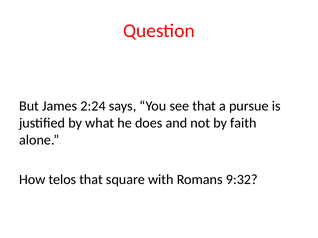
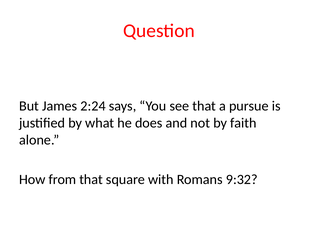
telos: telos -> from
